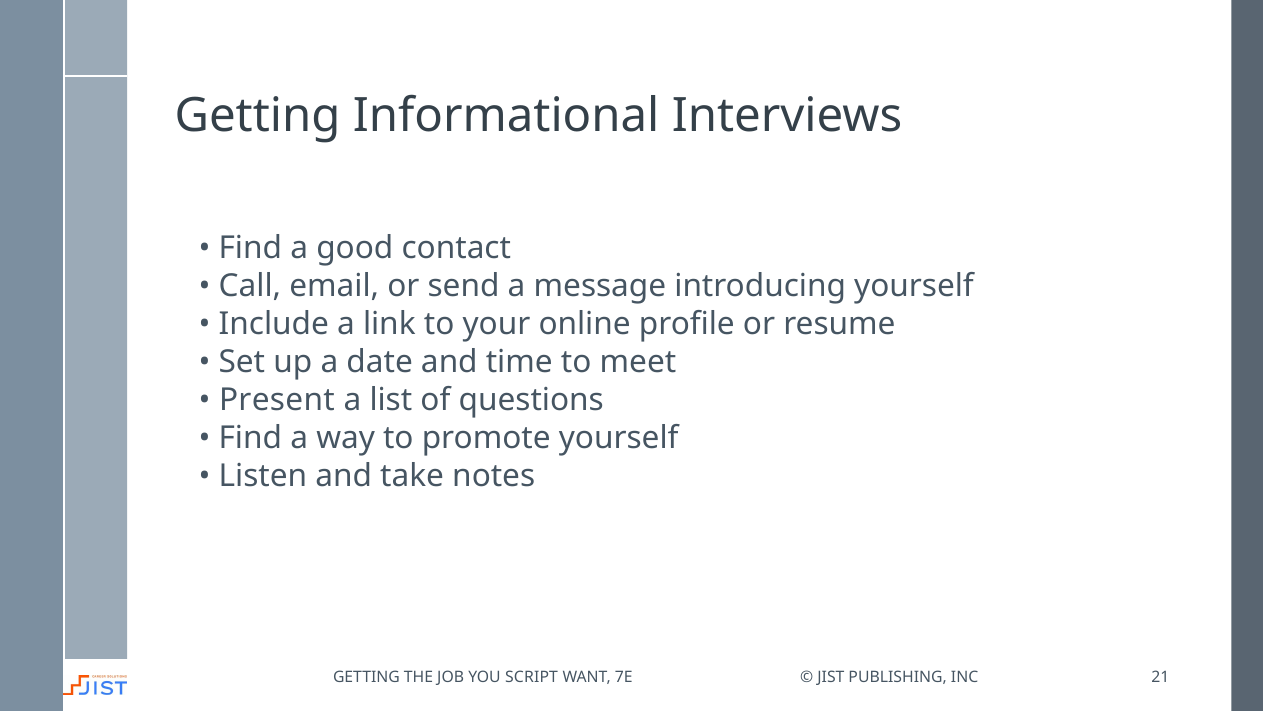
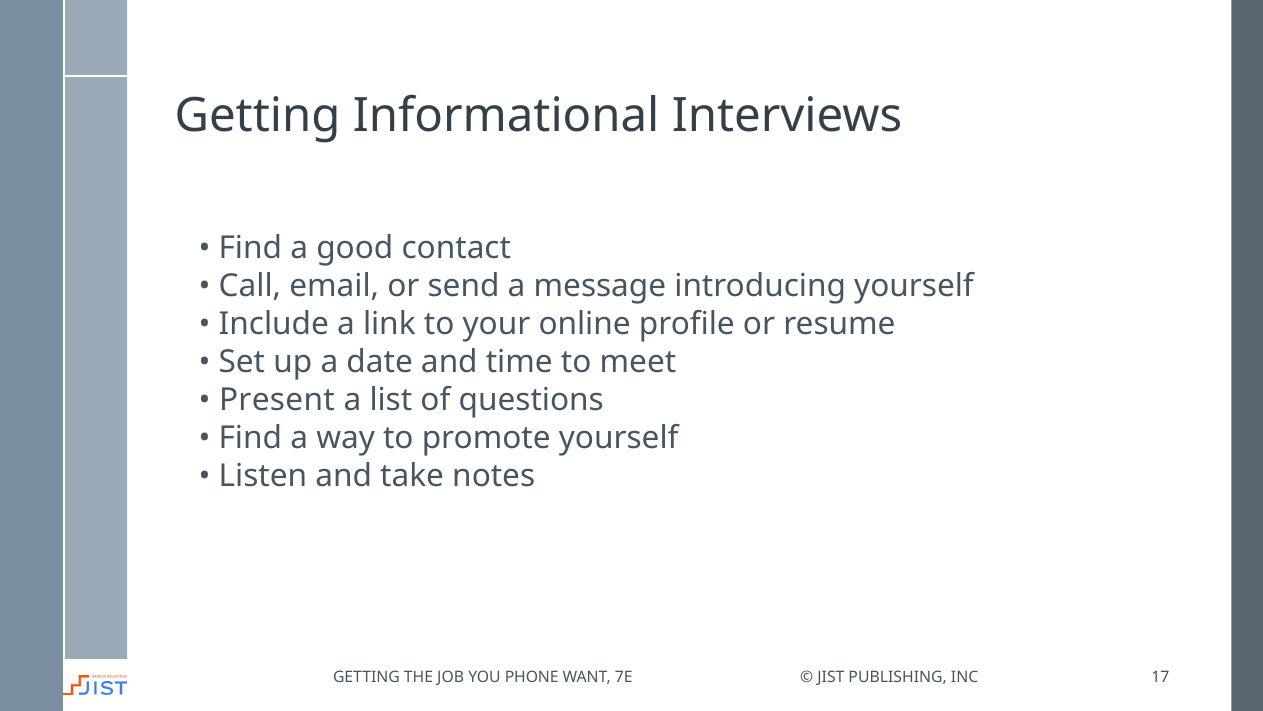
SCRIPT: SCRIPT -> PHONE
21: 21 -> 17
